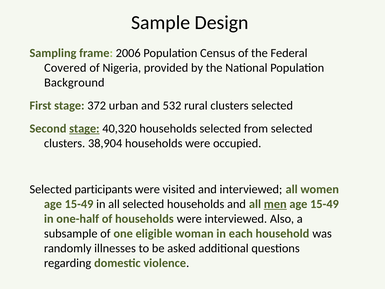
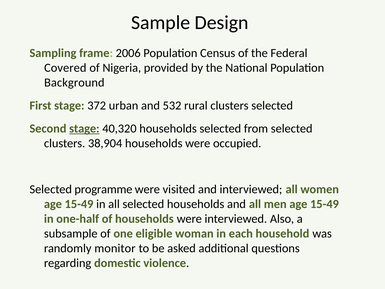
participants: participants -> programme
men underline: present -> none
illnesses: illnesses -> monitor
